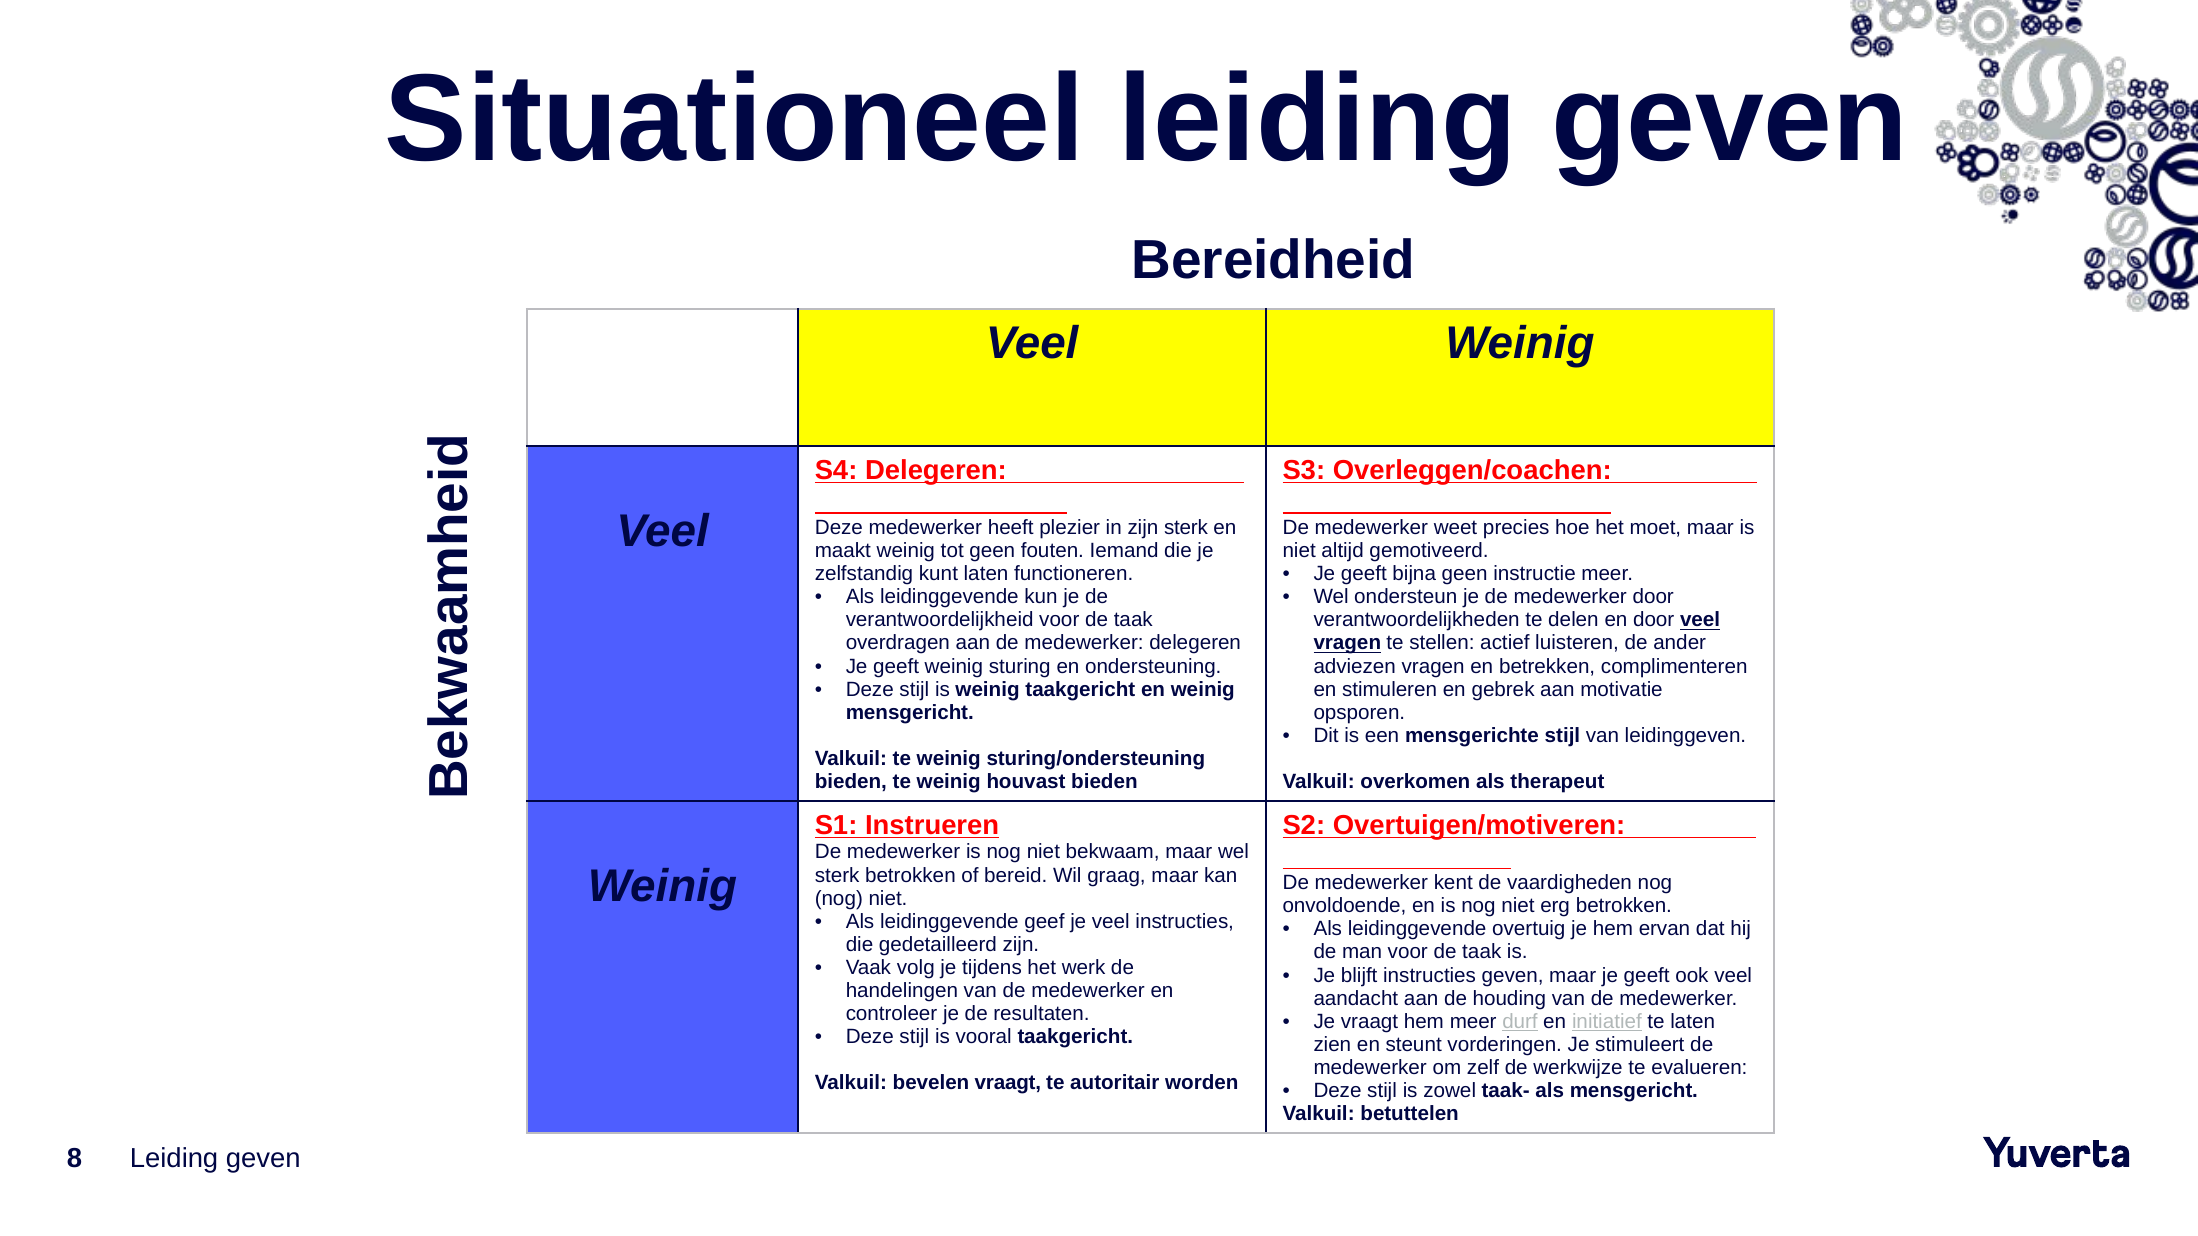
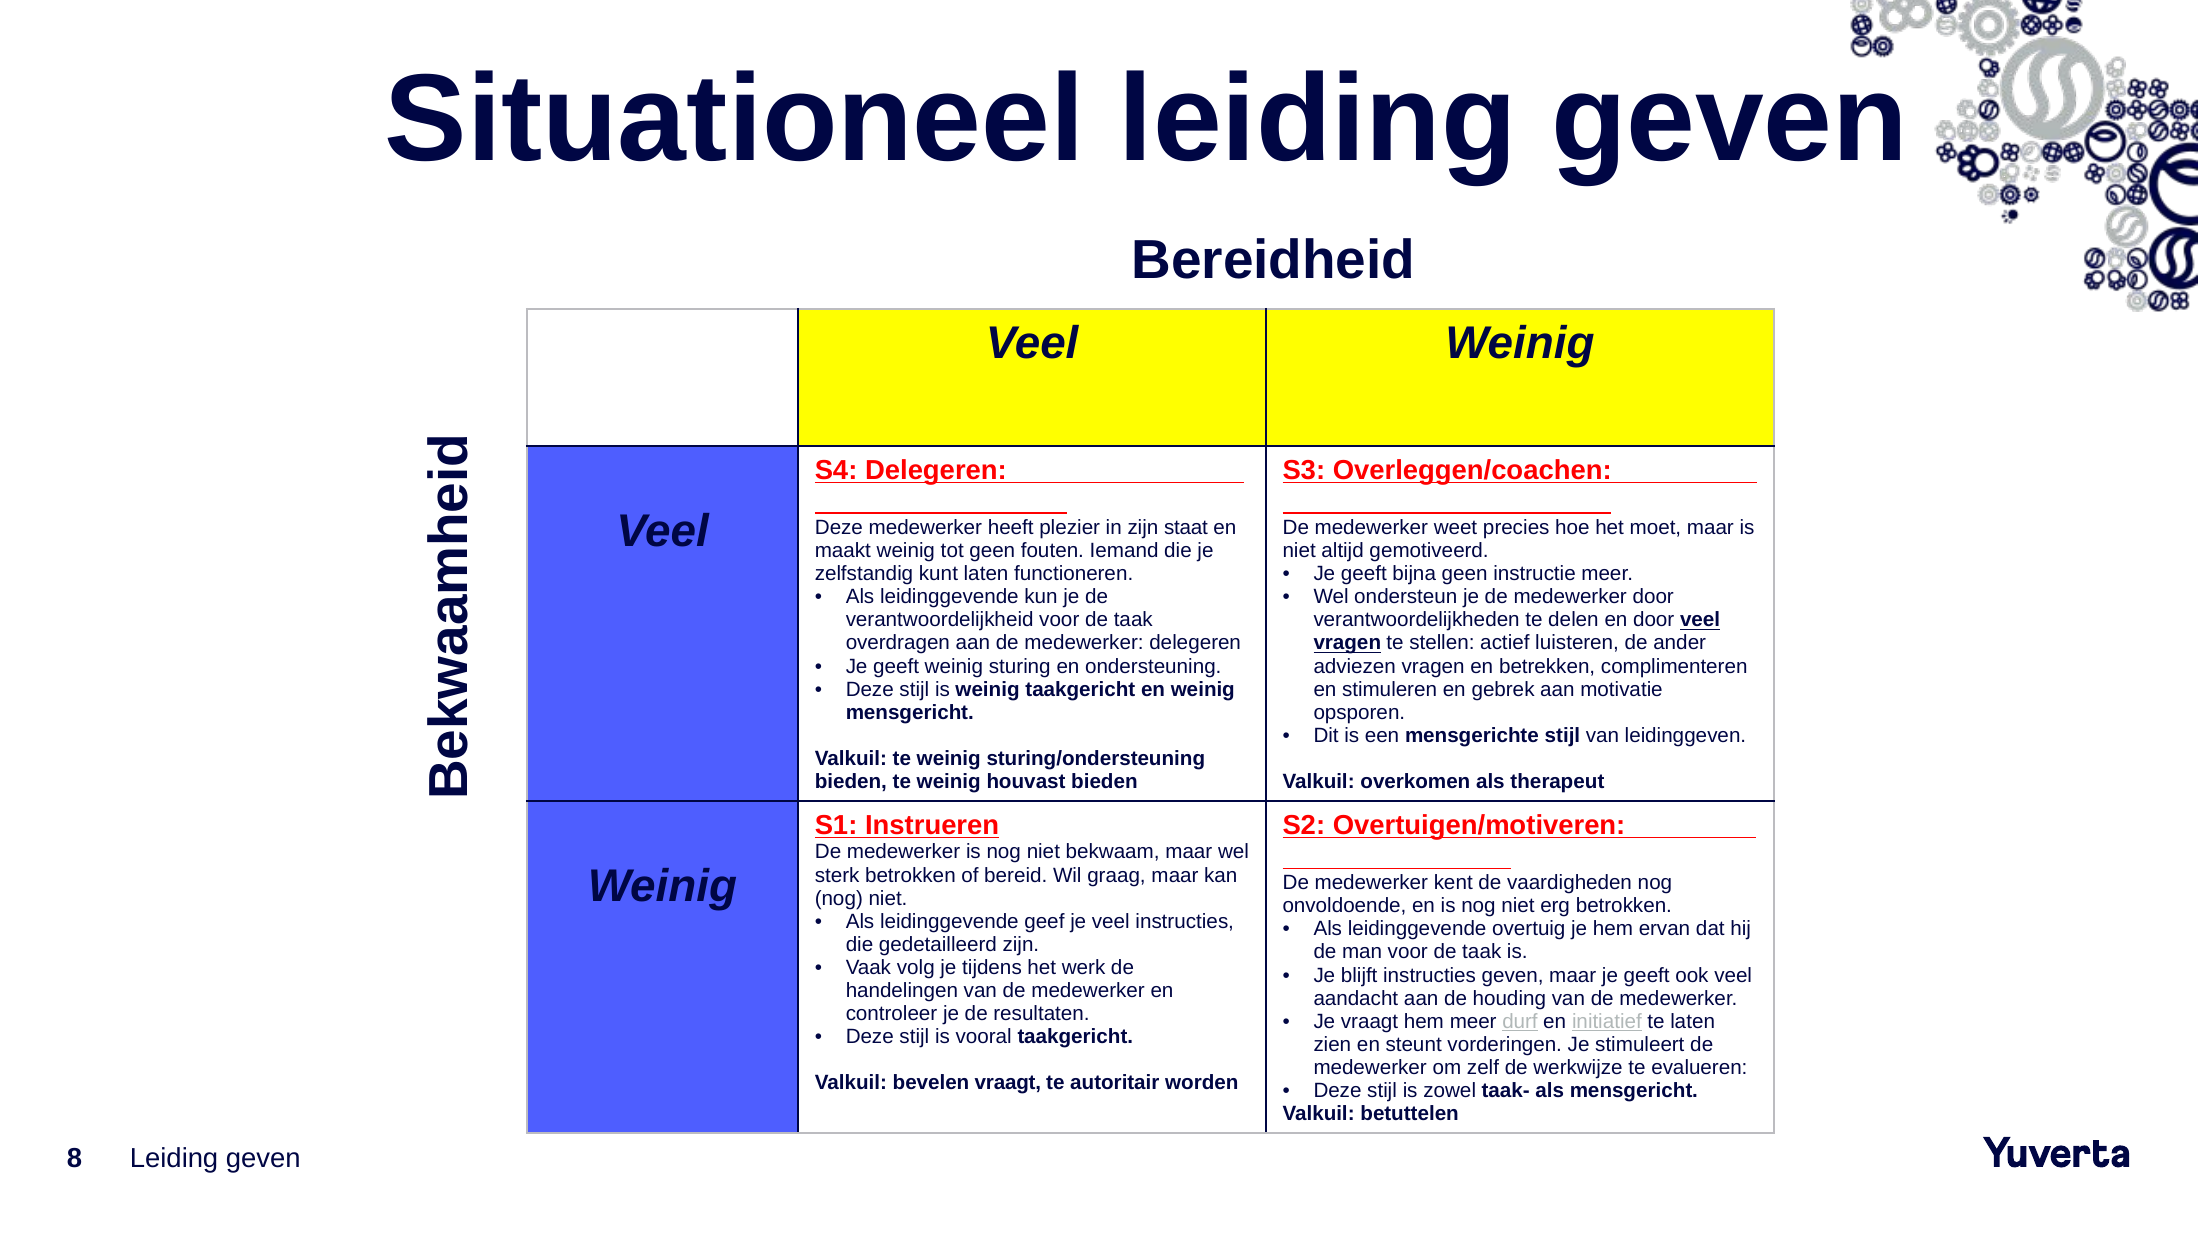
zijn sterk: sterk -> staat
